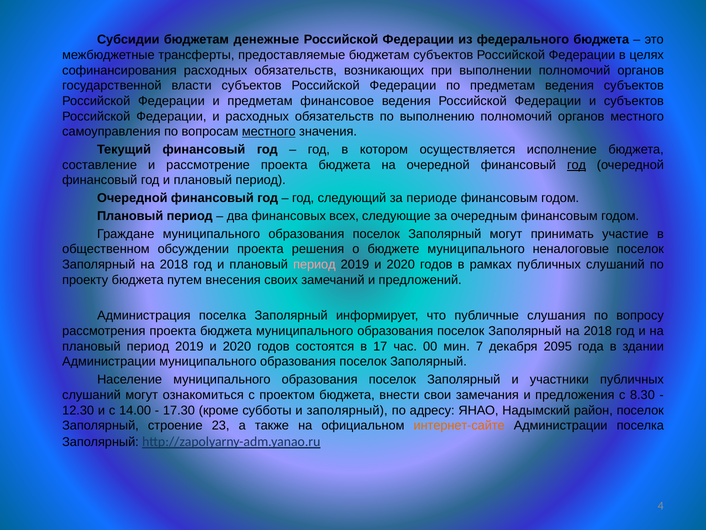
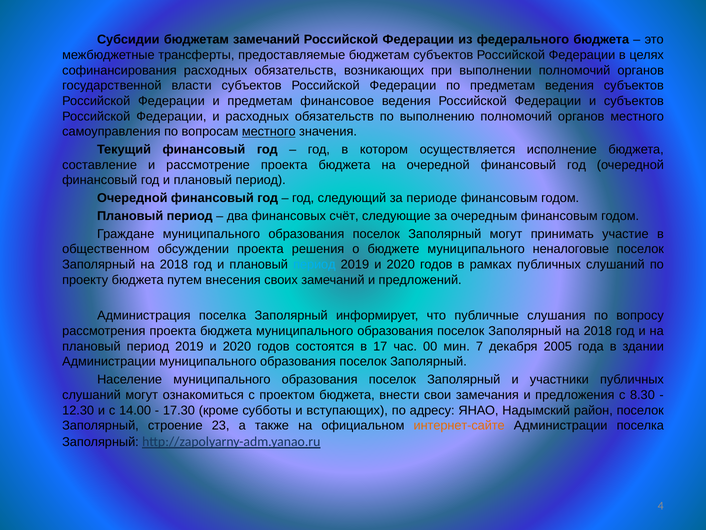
бюджетам денежные: денежные -> замечаний
год at (576, 165) underline: present -> none
всех: всех -> счёт
период at (314, 264) colour: pink -> light blue
2095: 2095 -> 2005
и заполярный: заполярный -> вступающих
